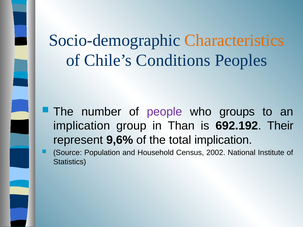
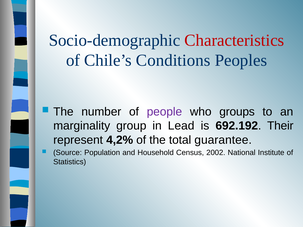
Characteristics colour: orange -> red
implication at (82, 126): implication -> marginality
Than: Than -> Lead
9,6%: 9,6% -> 4,2%
total implication: implication -> guarantee
